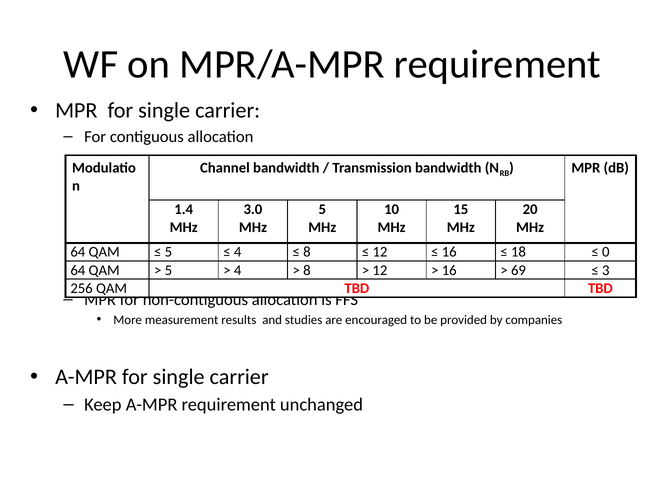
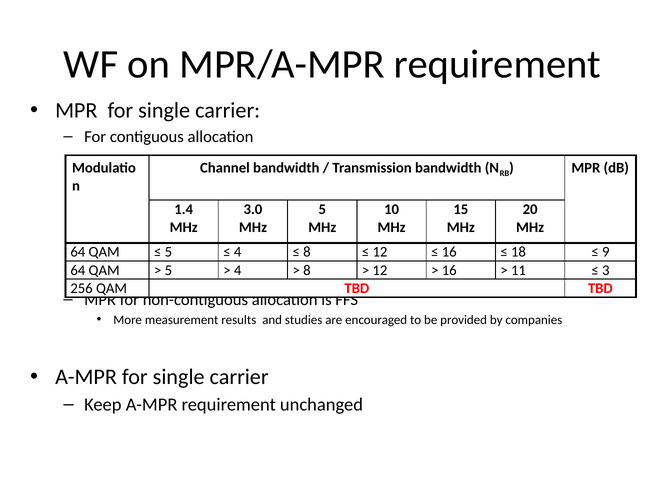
0: 0 -> 9
69: 69 -> 11
